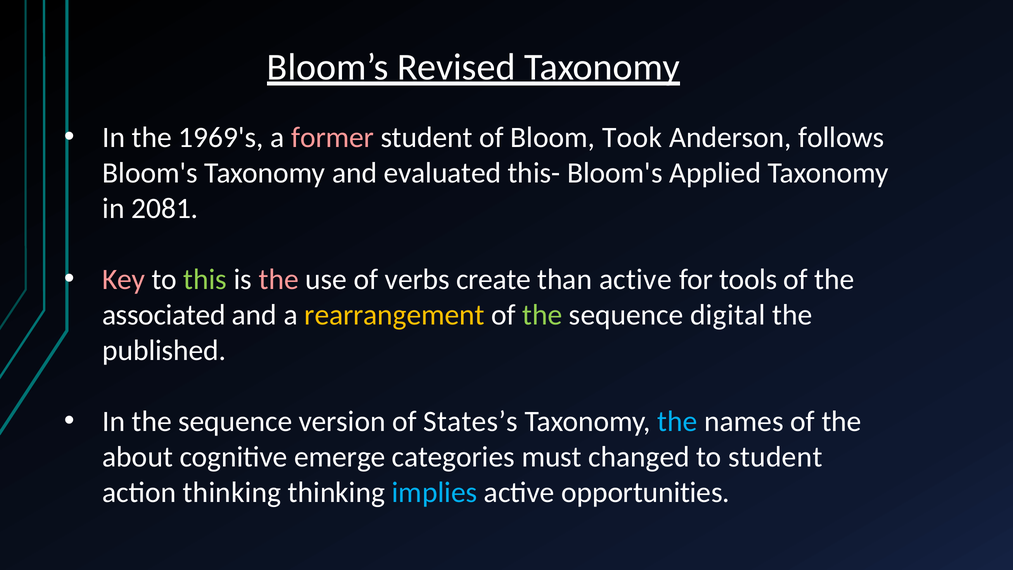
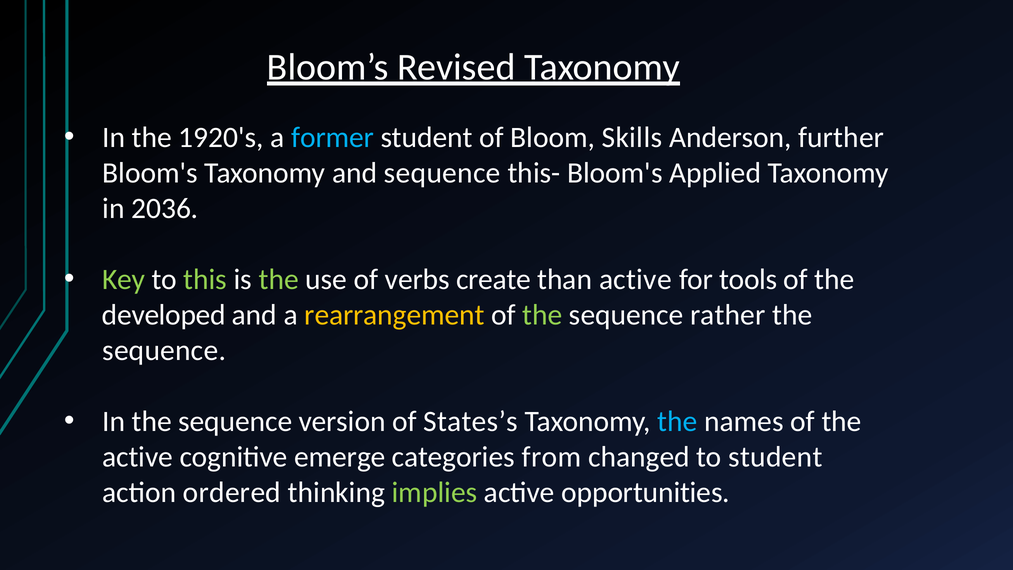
1969's: 1969's -> 1920's
former colour: pink -> light blue
Took: Took -> Skills
follows: follows -> further
and evaluated: evaluated -> sequence
2081: 2081 -> 2036
Key colour: pink -> light green
the at (279, 279) colour: pink -> light green
associated: associated -> developed
digital: digital -> rather
published at (164, 350): published -> sequence
about at (138, 457): about -> active
must: must -> from
action thinking: thinking -> ordered
implies colour: light blue -> light green
